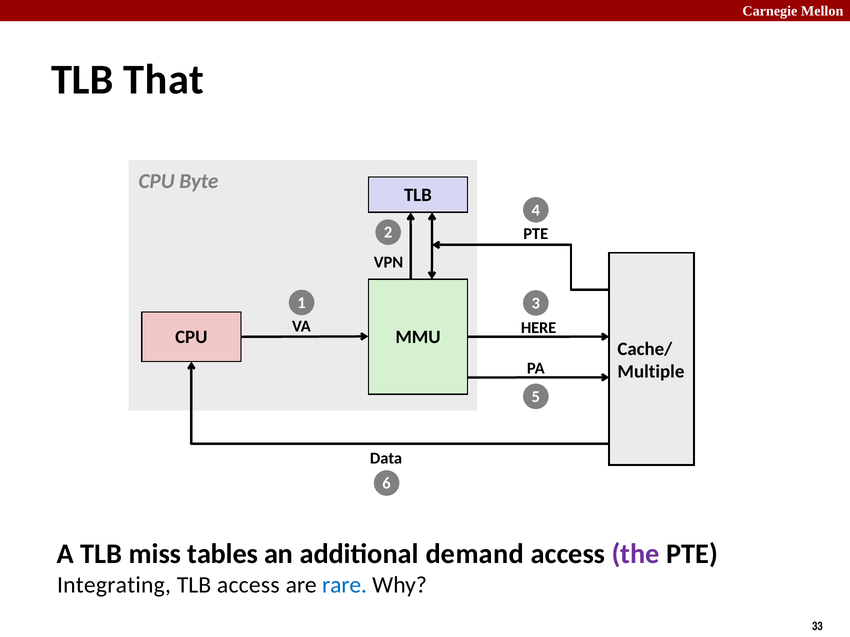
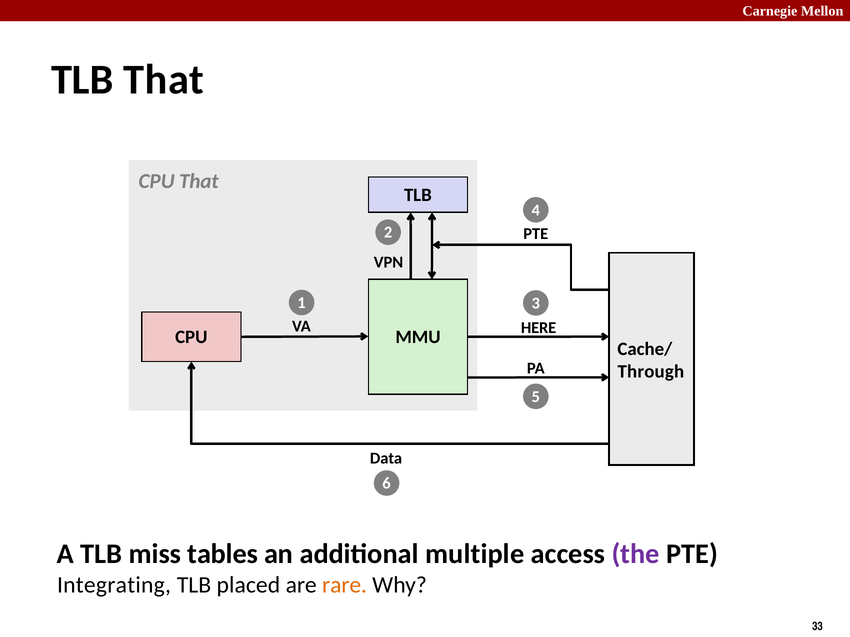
CPU Byte: Byte -> That
Multiple: Multiple -> Through
demand: demand -> multiple
TLB access: access -> placed
rare colour: blue -> orange
